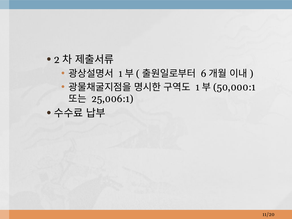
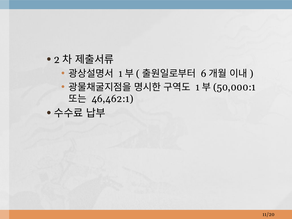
25,006:1: 25,006:1 -> 46,462:1
